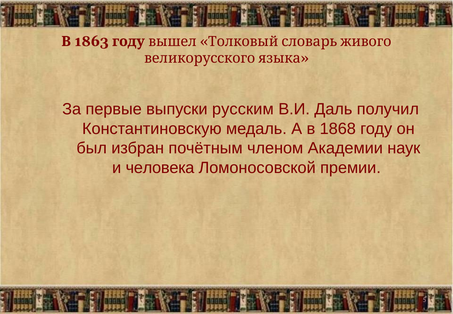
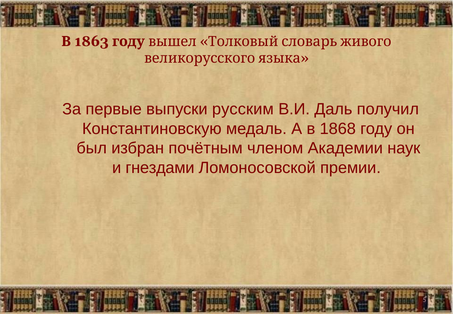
человека: человека -> гнездами
